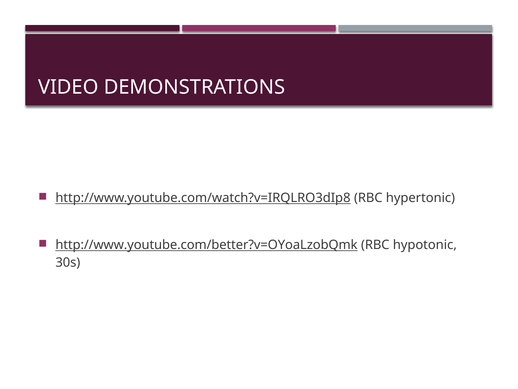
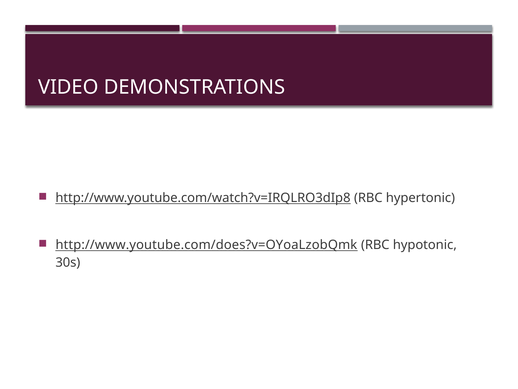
http://www.youtube.com/better?v=OYoaLzobQmk: http://www.youtube.com/better?v=OYoaLzobQmk -> http://www.youtube.com/does?v=OYoaLzobQmk
